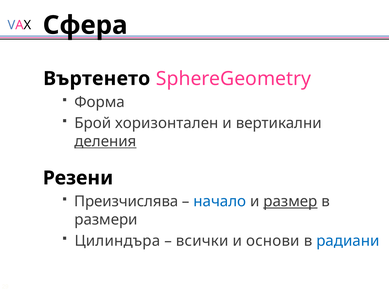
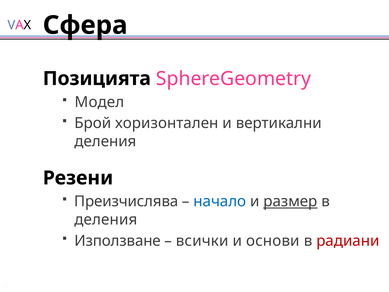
Въртенето: Въртенето -> Позицията
Форма: Форма -> Модел
деления at (105, 141) underline: present -> none
размери at (106, 219): размери -> деления
Цилиндъра: Цилиндъра -> Използване
радиани colour: blue -> red
